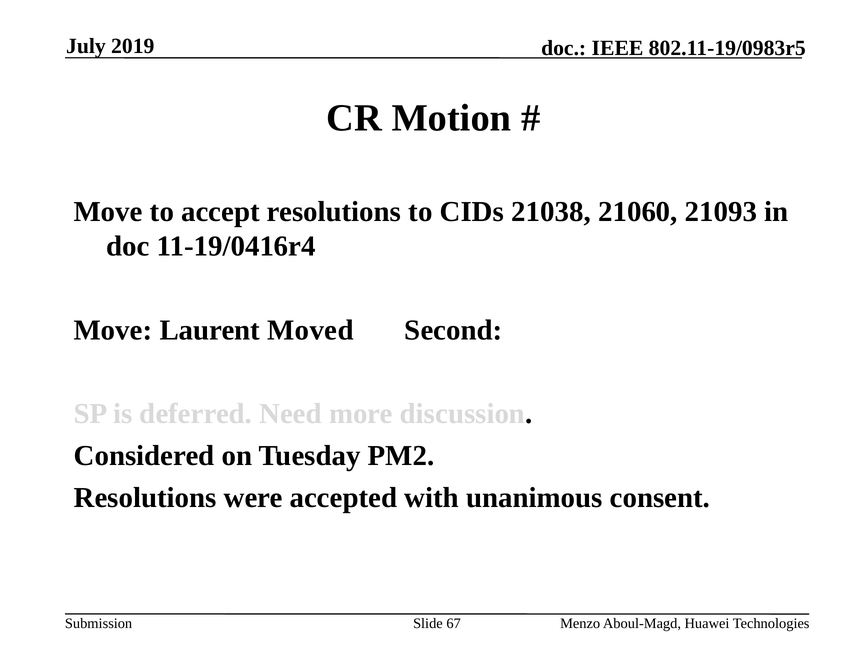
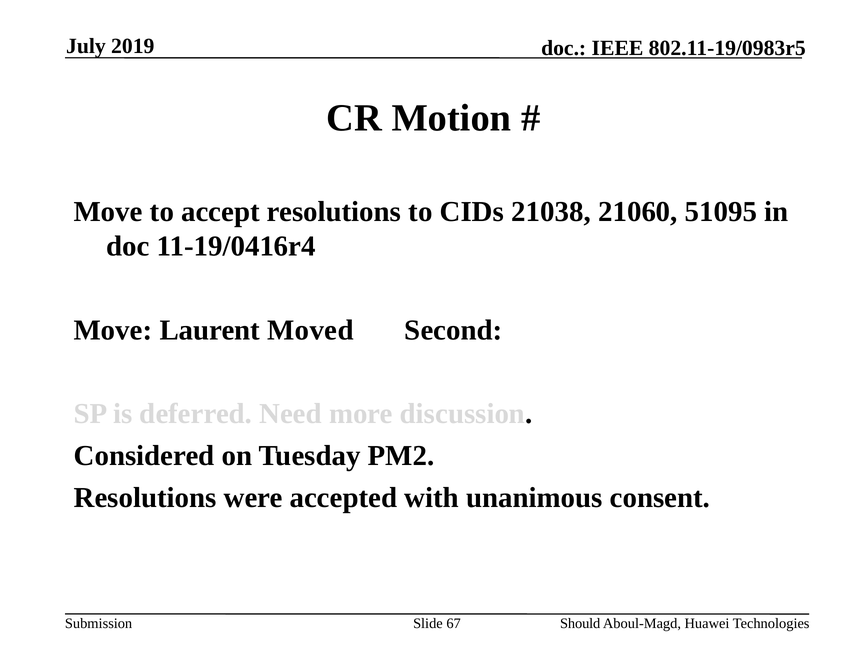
21093: 21093 -> 51095
Menzo: Menzo -> Should
